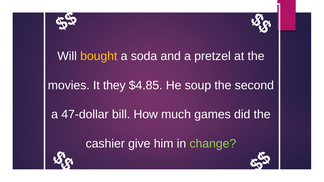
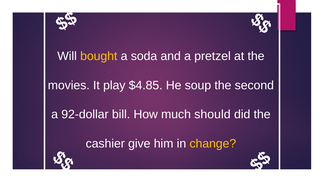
they: they -> play
47-dollar: 47-dollar -> 92-dollar
games: games -> should
change colour: light green -> yellow
